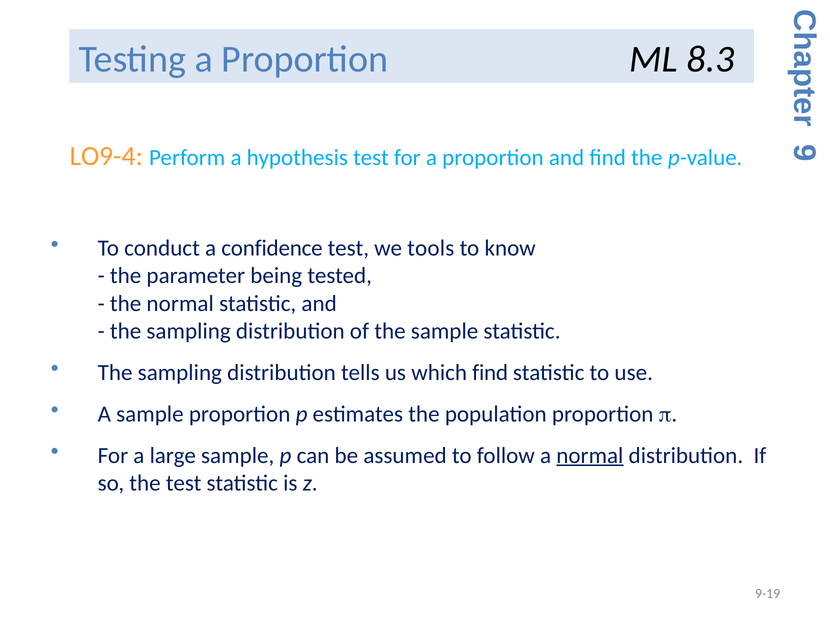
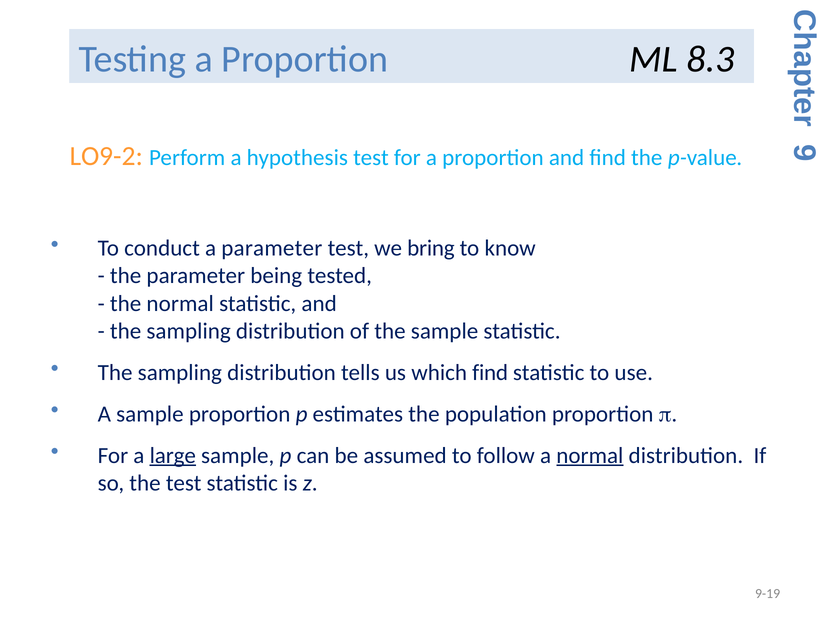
LO9-4: LO9-4 -> LO9-2
a confidence: confidence -> parameter
tools: tools -> bring
large underline: none -> present
